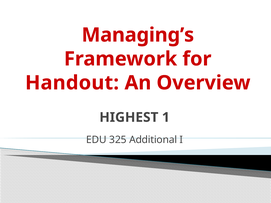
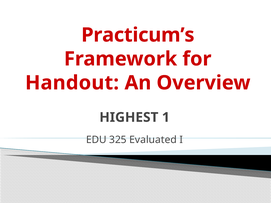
Managing’s: Managing’s -> Practicum’s
Additional: Additional -> Evaluated
